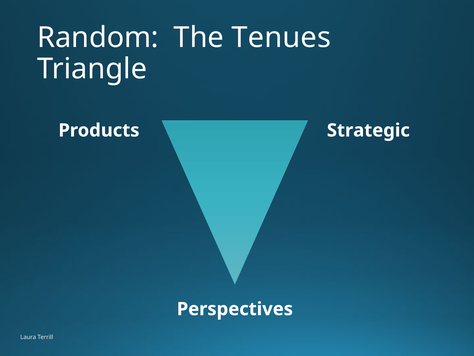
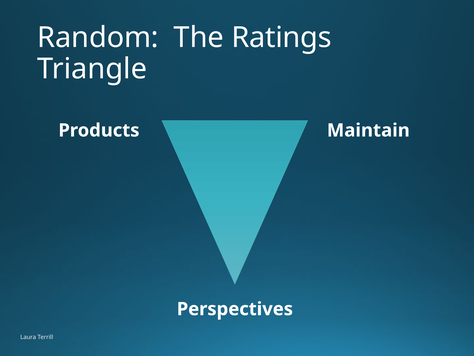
Tenues: Tenues -> Ratings
Strategic: Strategic -> Maintain
